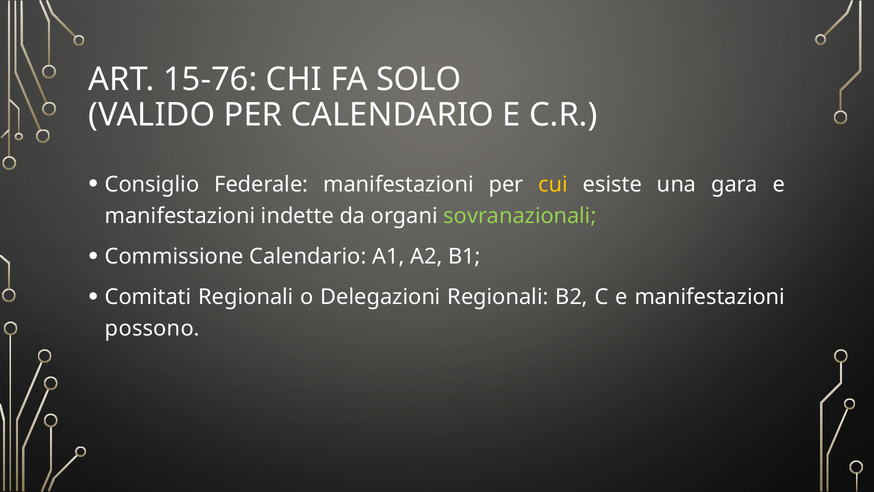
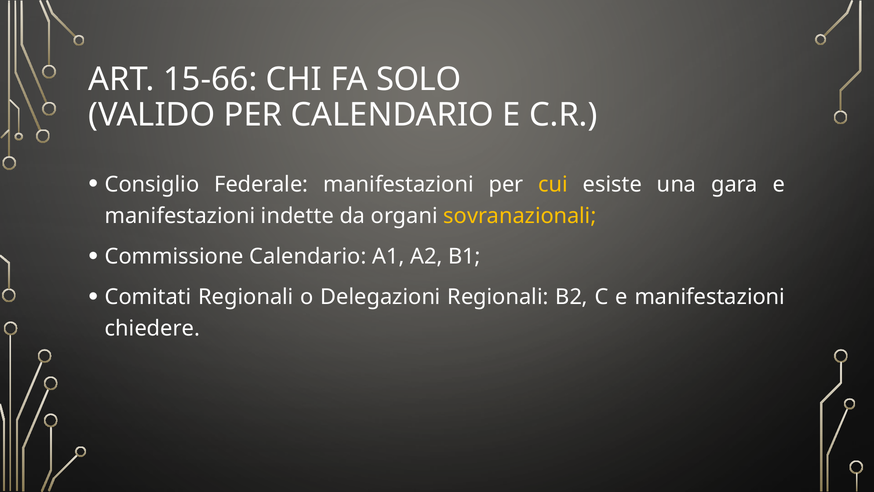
15-76: 15-76 -> 15-66
sovranazionali colour: light green -> yellow
possono: possono -> chiedere
